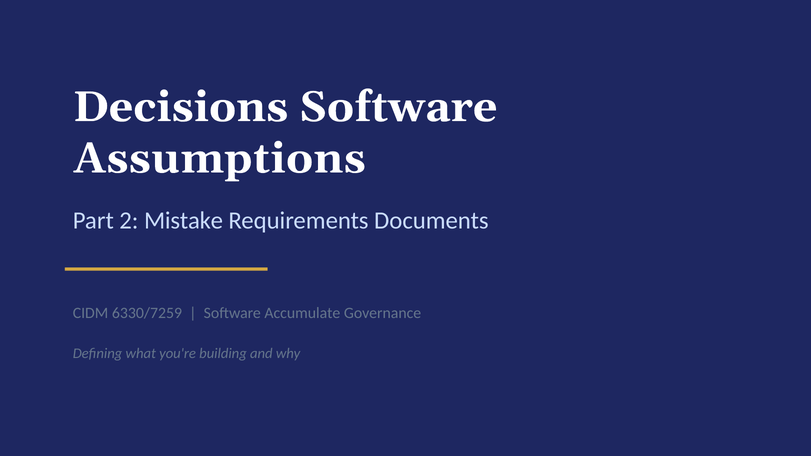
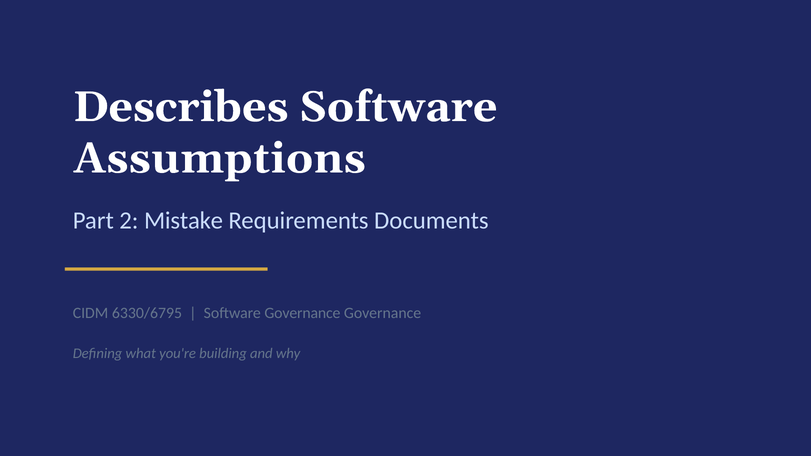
Decisions: Decisions -> Describes
6330/7259: 6330/7259 -> 6330/6795
Software Accumulate: Accumulate -> Governance
